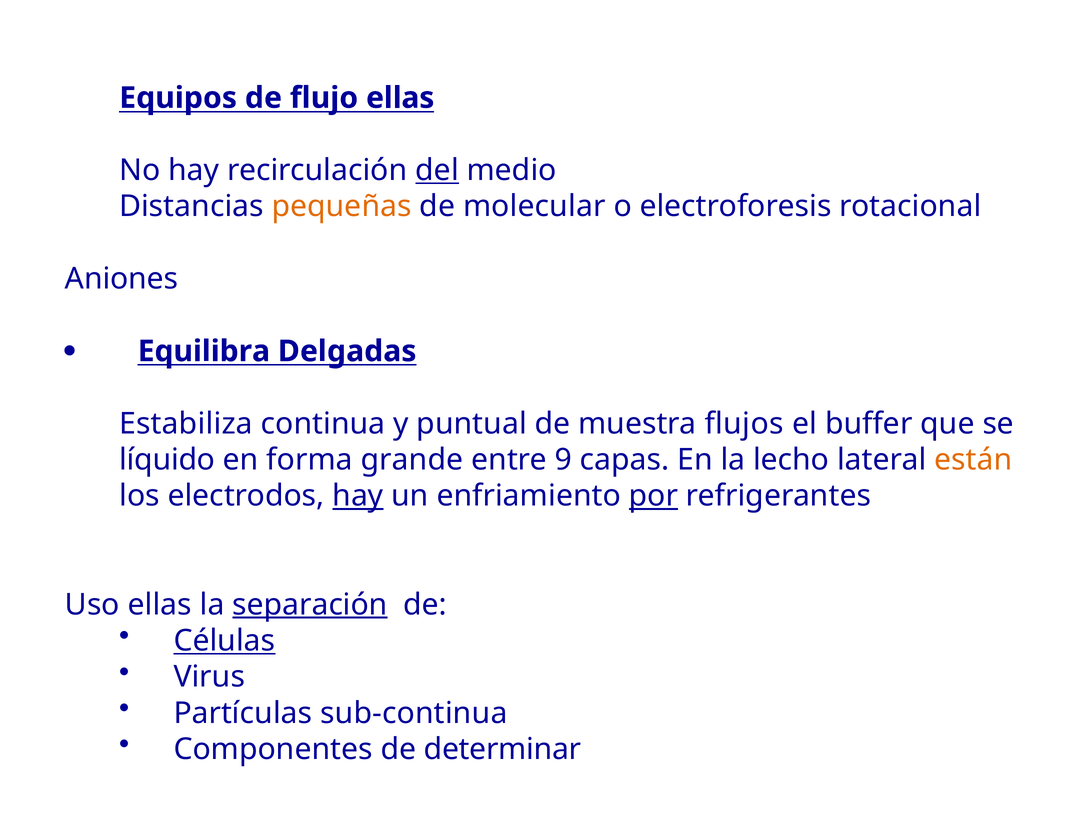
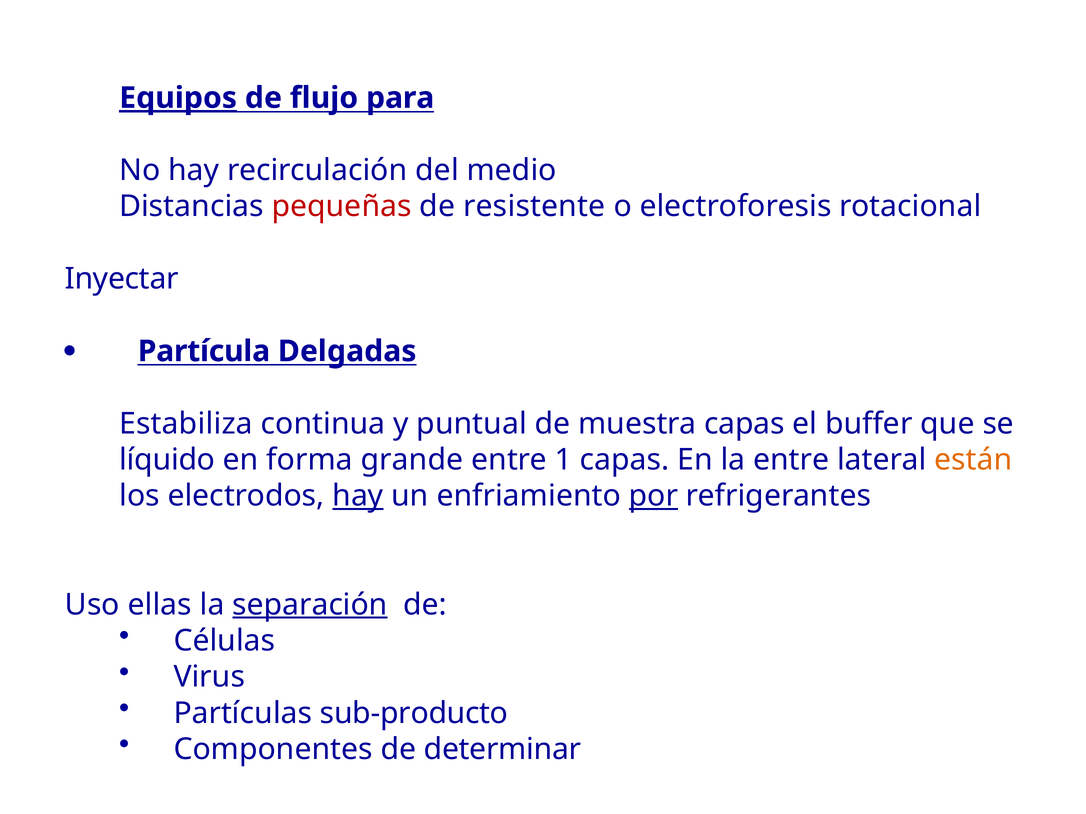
Equipos underline: none -> present
flujo ellas: ellas -> para
del underline: present -> none
pequeñas colour: orange -> red
molecular: molecular -> resistente
Aniones: Aniones -> Inyectar
Equilibra: Equilibra -> Partícula
muestra flujos: flujos -> capas
9: 9 -> 1
la lecho: lecho -> entre
Células underline: present -> none
sub-continua: sub-continua -> sub-producto
